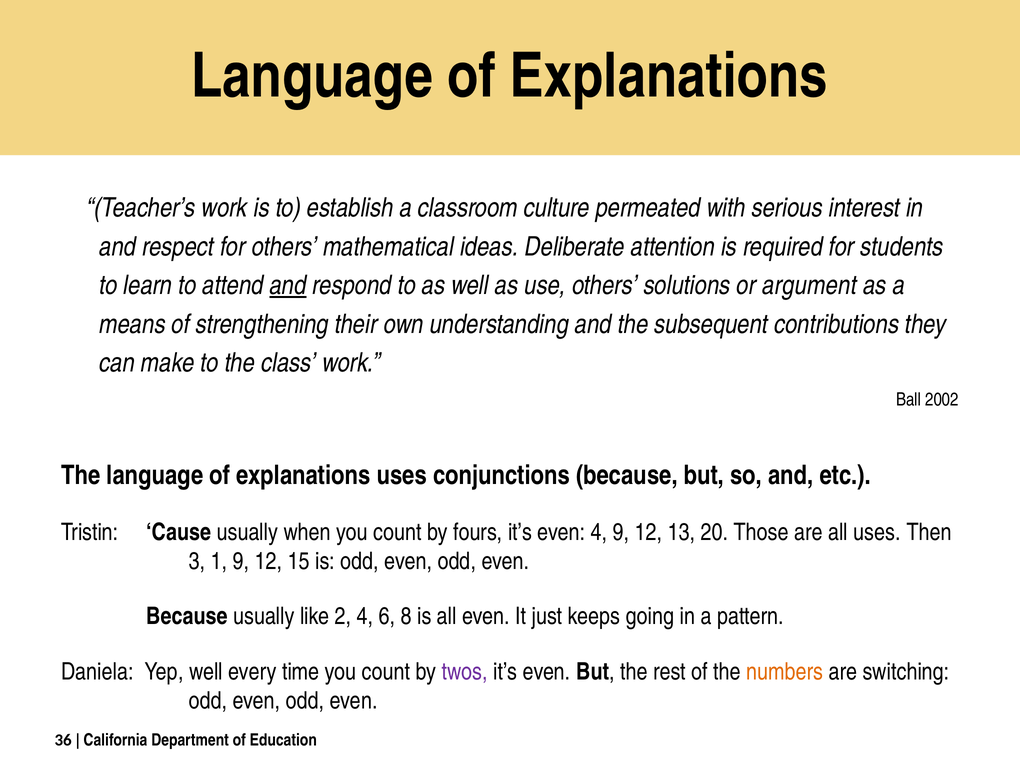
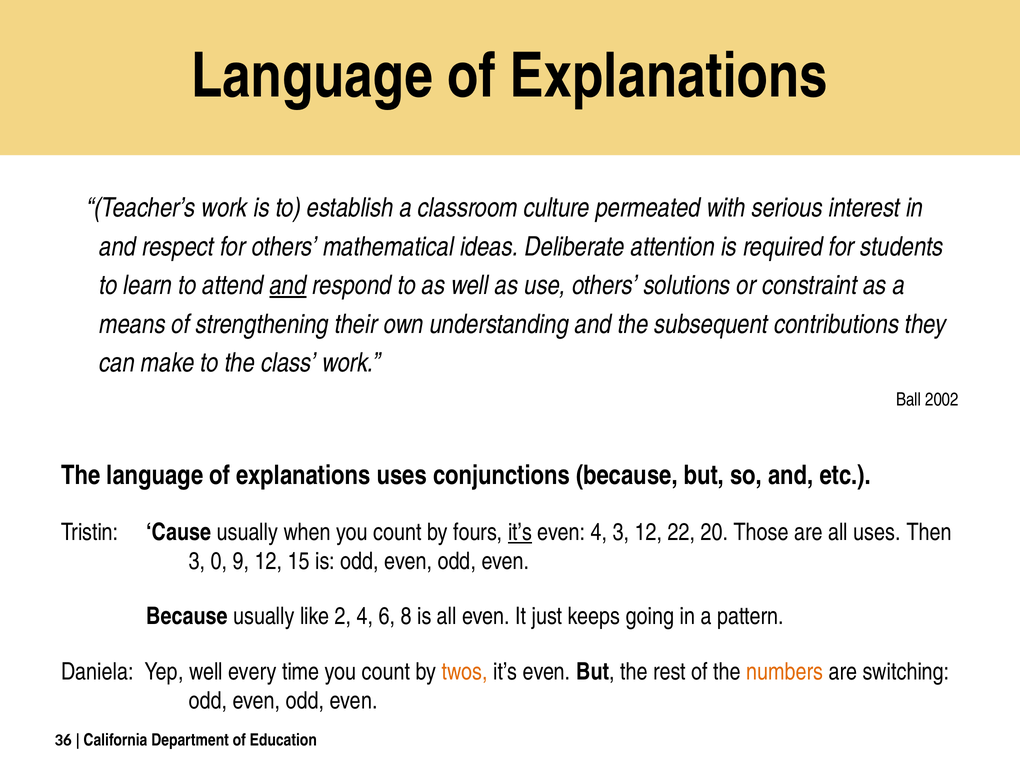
argument: argument -> constraint
it’s at (520, 532) underline: none -> present
4 9: 9 -> 3
13: 13 -> 22
1: 1 -> 0
twos colour: purple -> orange
